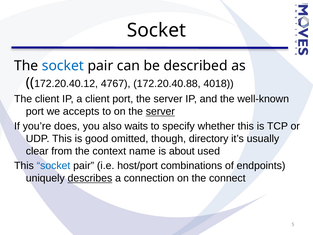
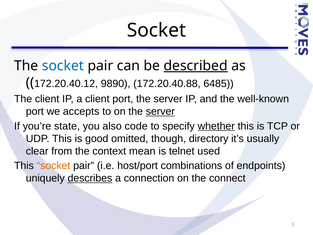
described underline: none -> present
4767: 4767 -> 9890
4018: 4018 -> 6485
does: does -> state
waits: waits -> code
whether underline: none -> present
name: name -> mean
about: about -> telnet
socket at (54, 166) colour: blue -> orange
